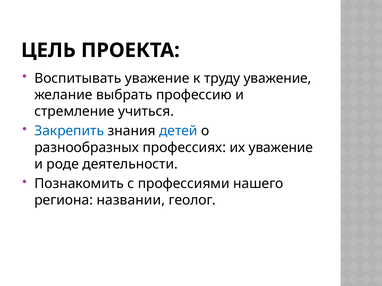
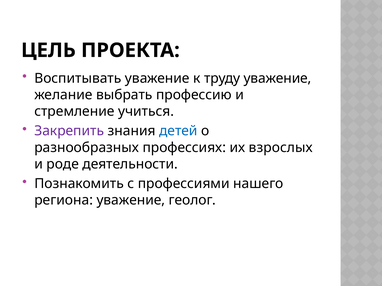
Закрепить colour: blue -> purple
их уважение: уважение -> взрослых
региона названии: названии -> уважение
